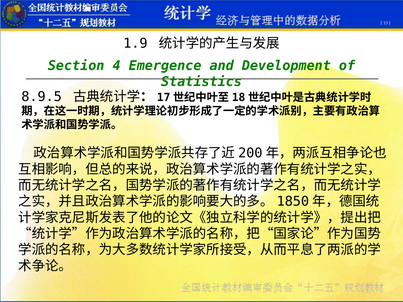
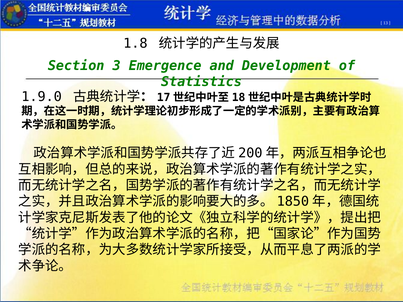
1.9: 1.9 -> 1.8
4: 4 -> 3
8.9.5: 8.9.5 -> 1.9.0
